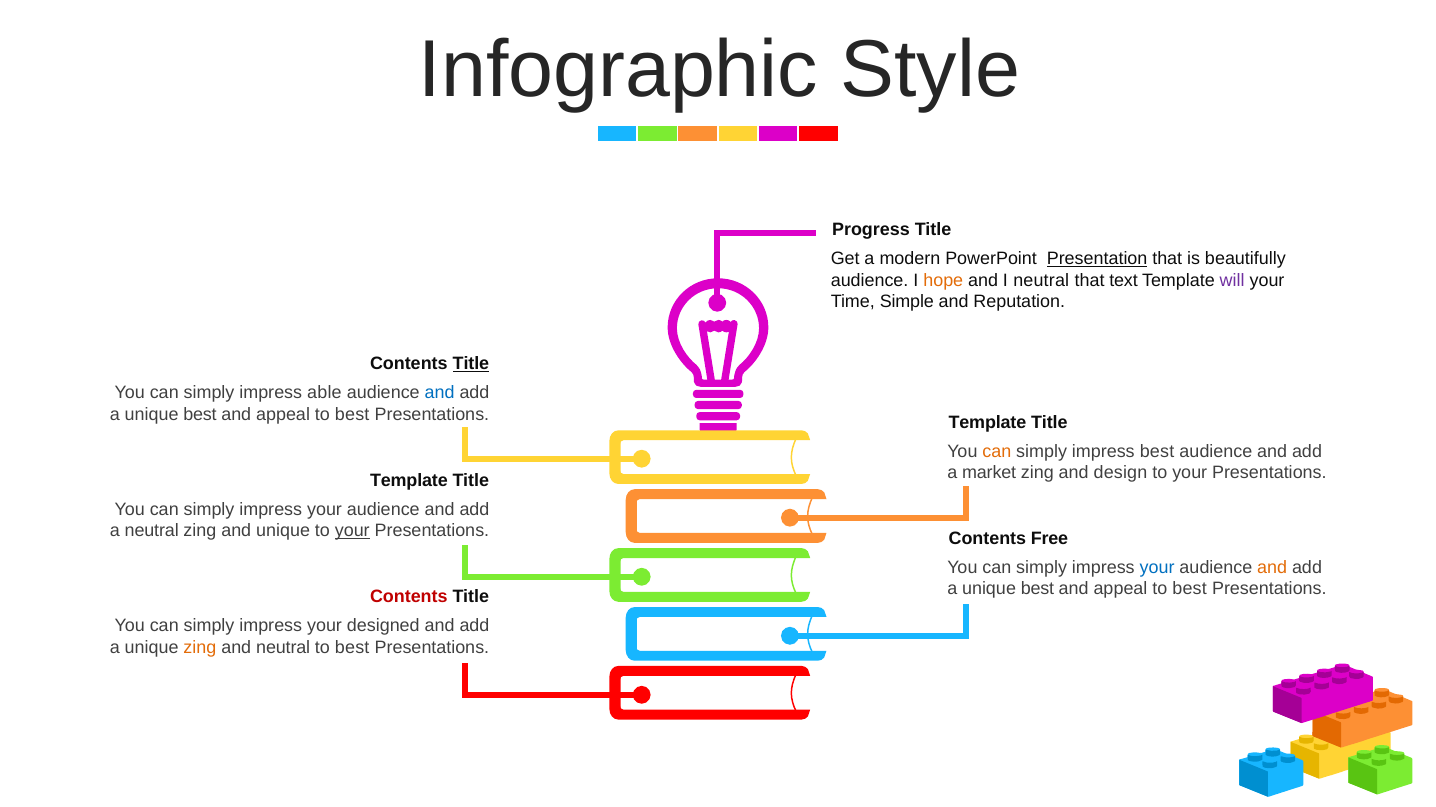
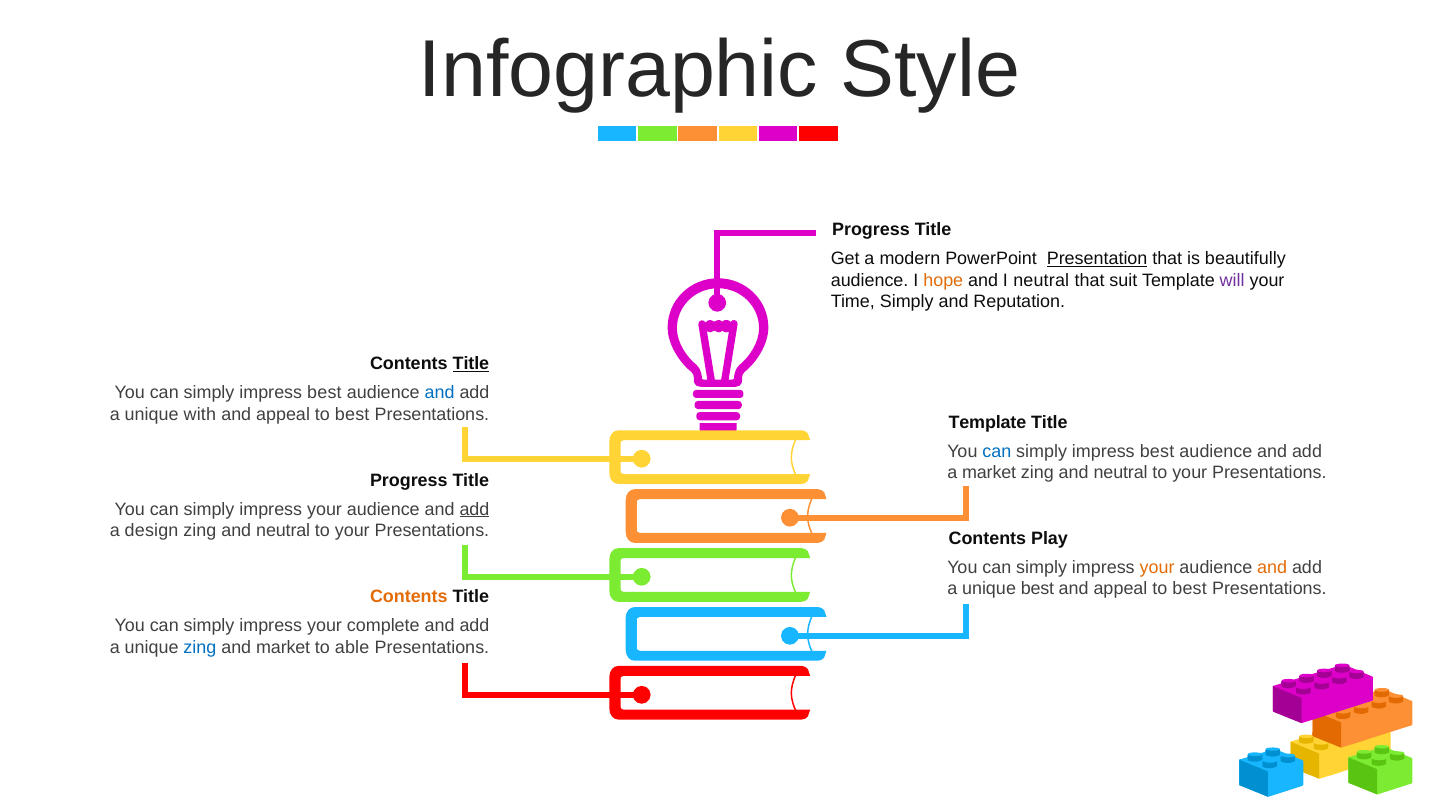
text: text -> suit
Time Simple: Simple -> Simply
able at (324, 393): able -> best
best at (200, 415): best -> with
can at (997, 452) colour: orange -> blue
design at (1120, 473): design -> neutral
Template at (409, 481): Template -> Progress
add at (474, 510) underline: none -> present
a neutral: neutral -> design
unique at (283, 531): unique -> neutral
your at (352, 531) underline: present -> none
Free: Free -> Play
your at (1157, 568) colour: blue -> orange
Contents at (409, 597) colour: red -> orange
designed: designed -> complete
zing at (200, 648) colour: orange -> blue
and neutral: neutral -> market
best at (352, 648): best -> able
